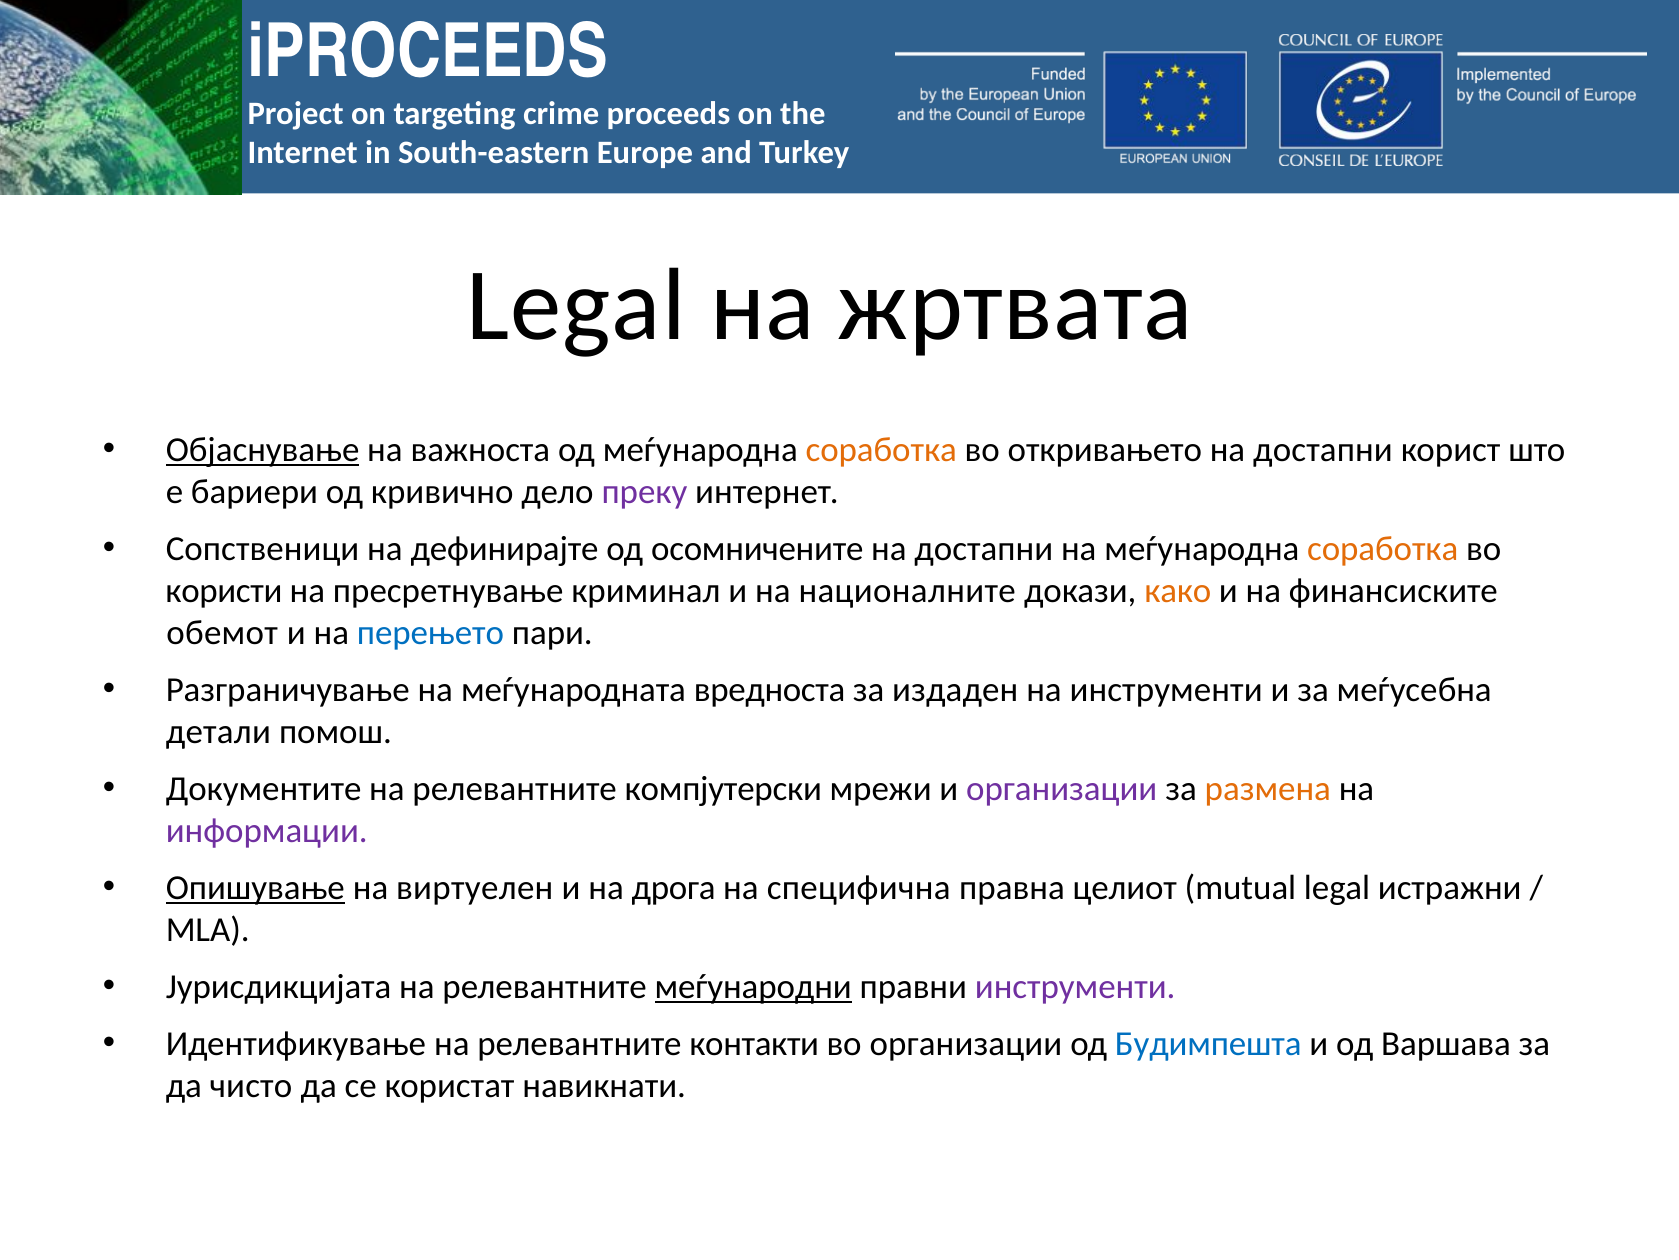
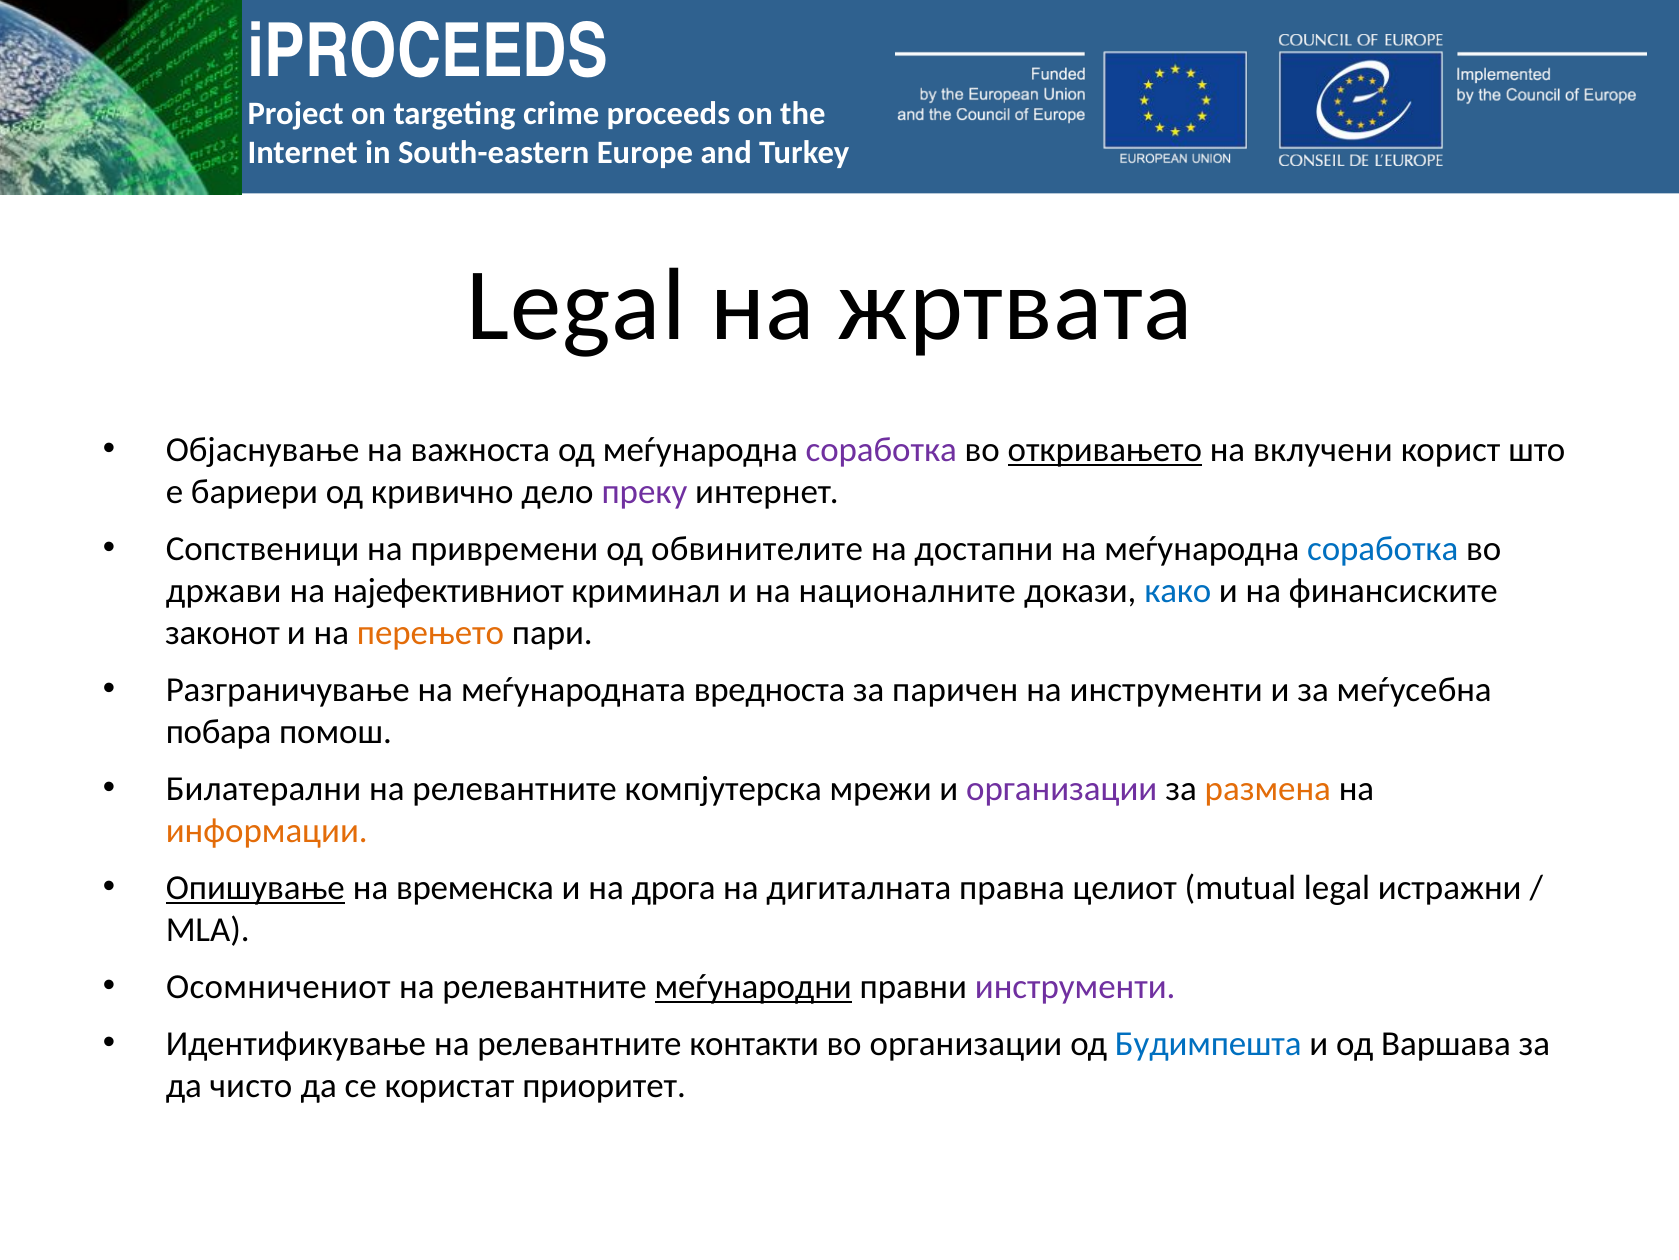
Објаснување underline: present -> none
соработка at (881, 450) colour: orange -> purple
откривањето underline: none -> present
достапни at (1323, 450): достапни -> вклучени
дефинирајте: дефинирајте -> привремени
осомничените: осомничените -> обвинителите
соработка at (1383, 549) colour: orange -> blue
користи: користи -> држави
пресретнување: пресретнување -> најефективниот
како colour: orange -> blue
обемот: обемот -> законот
перењето colour: blue -> orange
издаден: издаден -> паричен
детали: детали -> побара
Документите: Документите -> Билатерални
компјутерски: компјутерски -> компјутерска
информации colour: purple -> orange
виртуелен: виртуелен -> временска
специфична: специфична -> дигиталната
Јурисдикцијата: Јурисдикцијата -> Осомничениот
навикнати: навикнати -> приоритет
